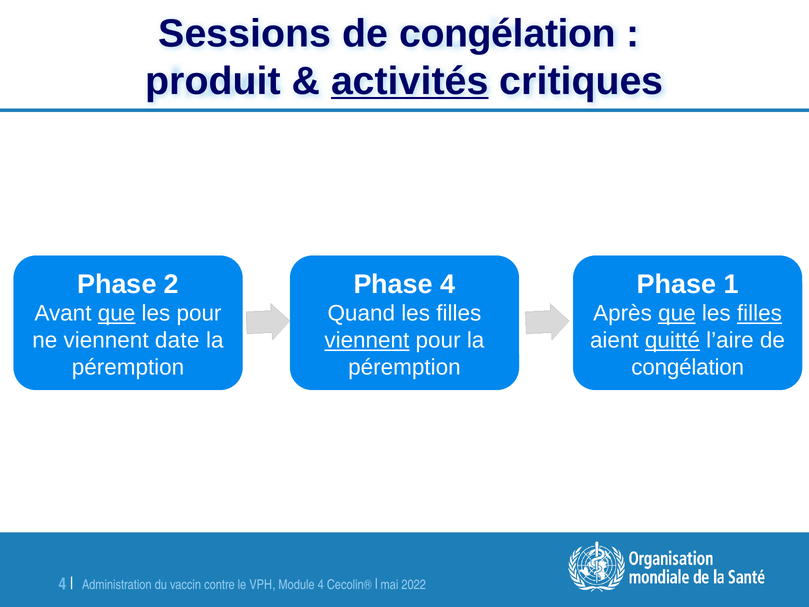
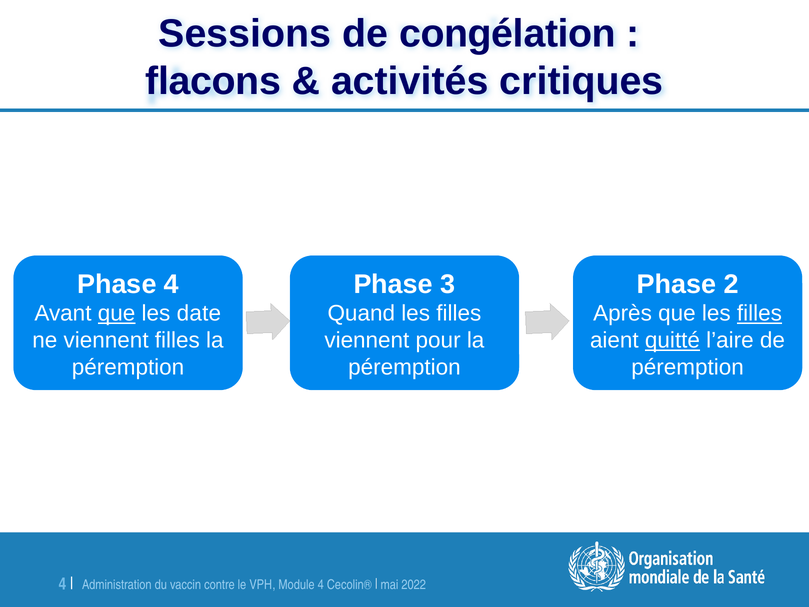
produit: produit -> flacons
activités underline: present -> none
Phase 2: 2 -> 4
Phase 4: 4 -> 3
1: 1 -> 2
les pour: pour -> date
que at (677, 313) underline: present -> none
viennent date: date -> filles
viennent at (367, 340) underline: present -> none
congélation at (688, 367): congélation -> péremption
